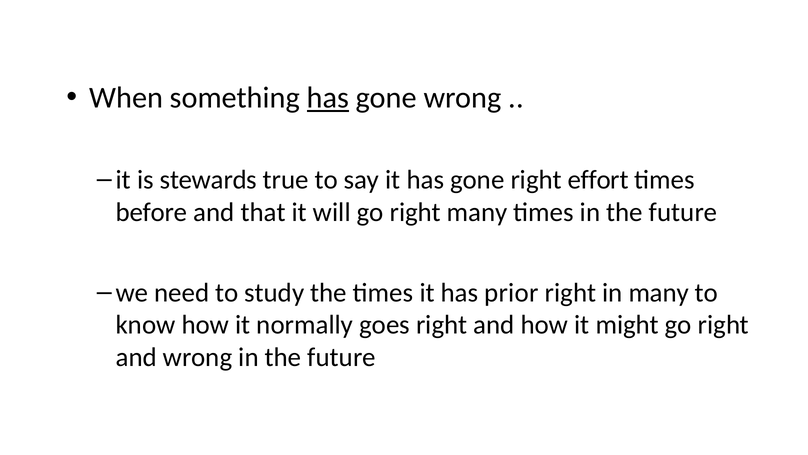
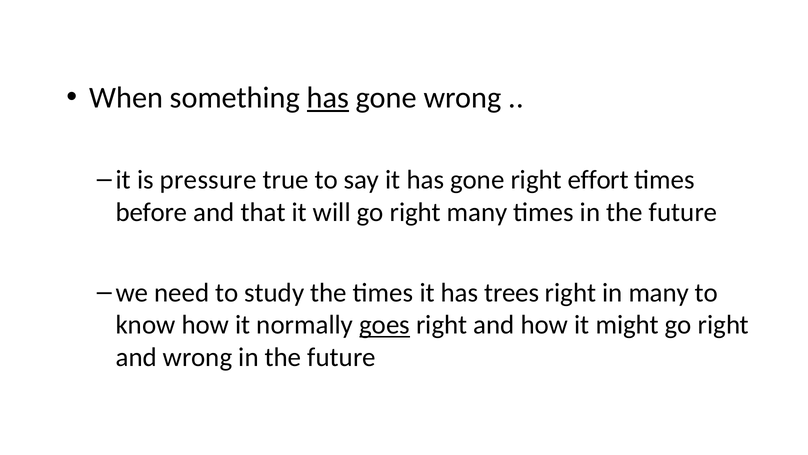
stewards: stewards -> pressure
prior: prior -> trees
goes underline: none -> present
